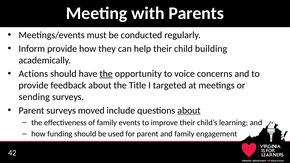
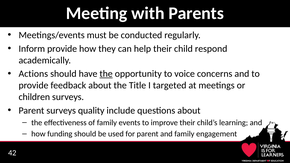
building: building -> respond
sending: sending -> children
moved: moved -> quality
about at (189, 111) underline: present -> none
